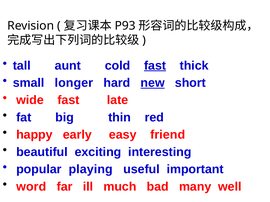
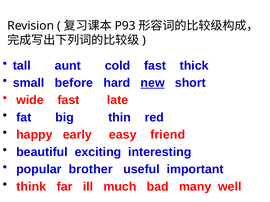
fast at (155, 66) underline: present -> none
longer: longer -> before
playing: playing -> brother
word: word -> think
